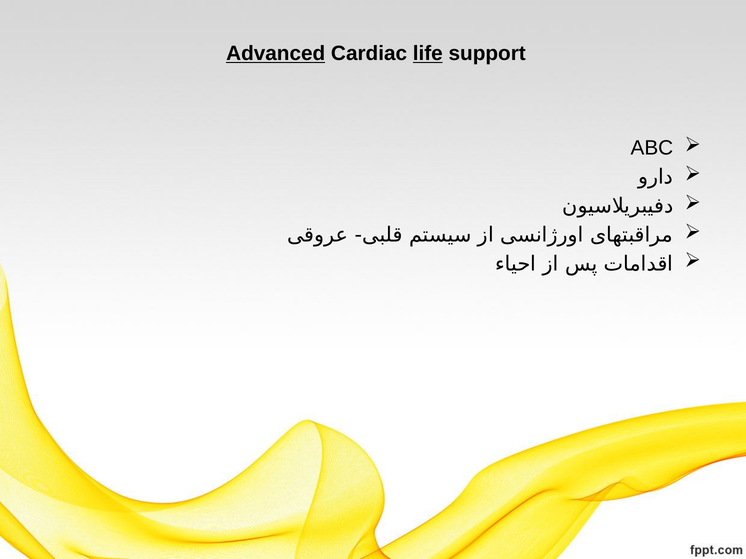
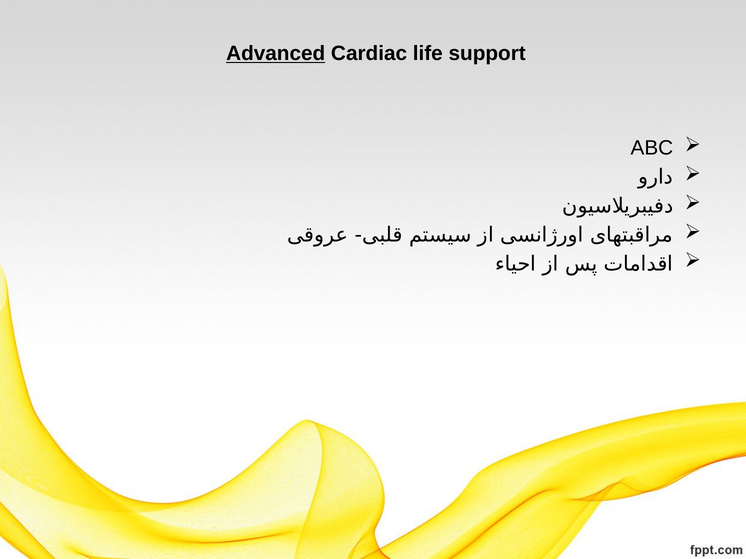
life underline: present -> none
